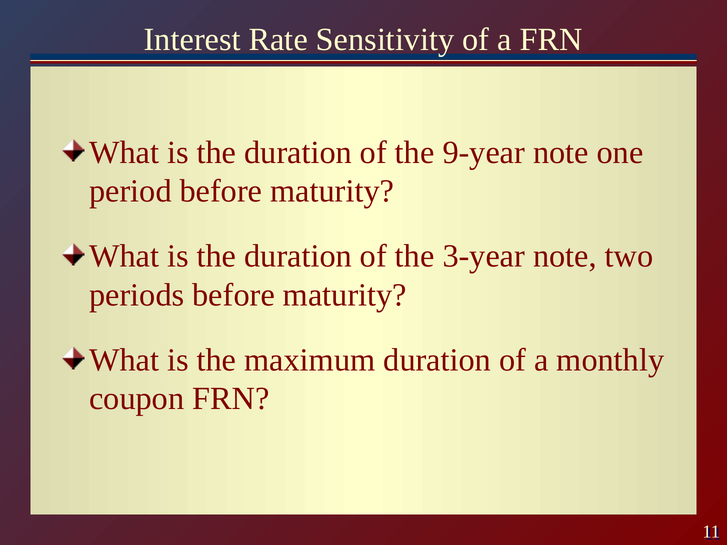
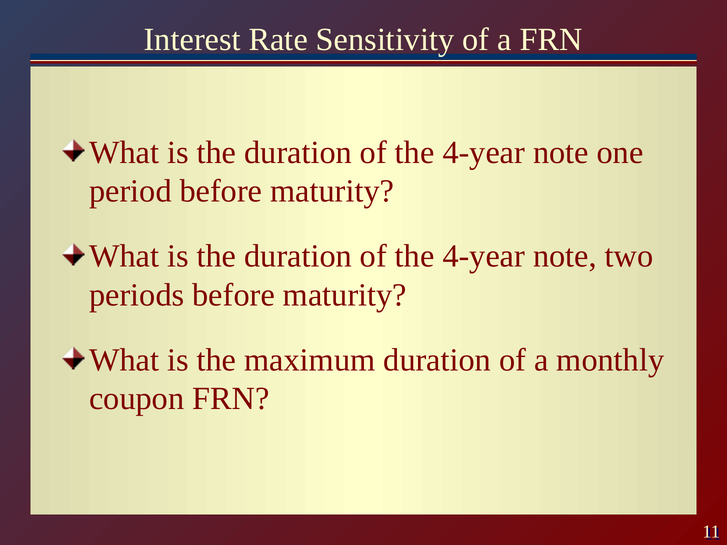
9-year at (484, 153): 9-year -> 4-year
3-year at (484, 256): 3-year -> 4-year
